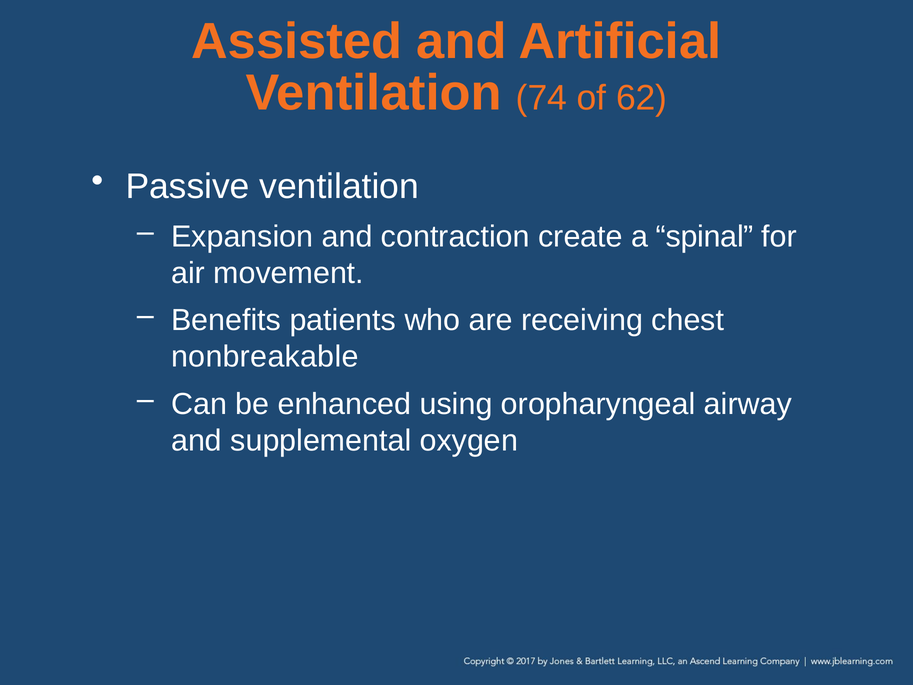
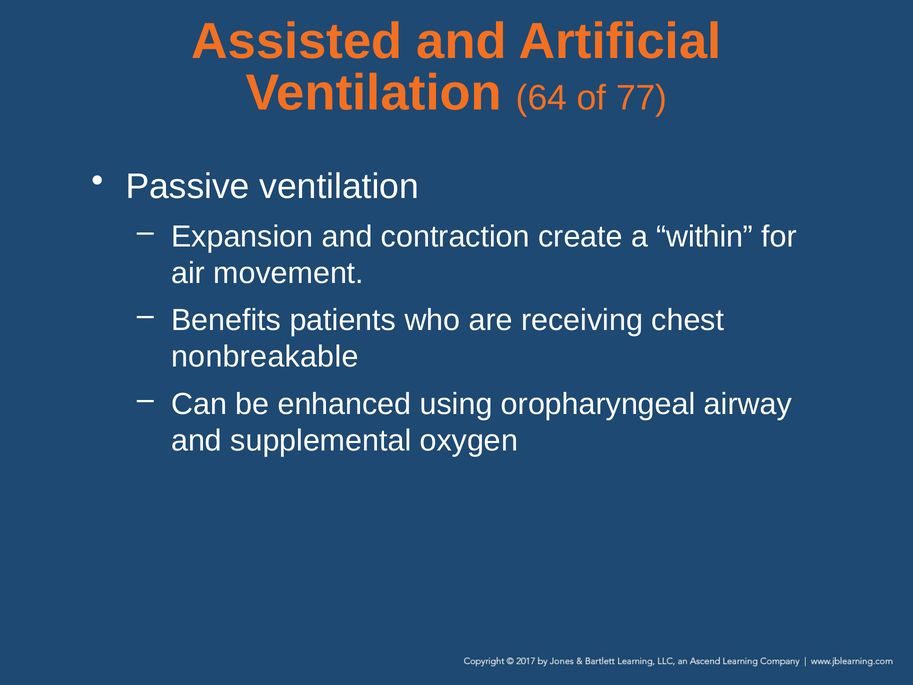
74: 74 -> 64
62: 62 -> 77
spinal: spinal -> within
